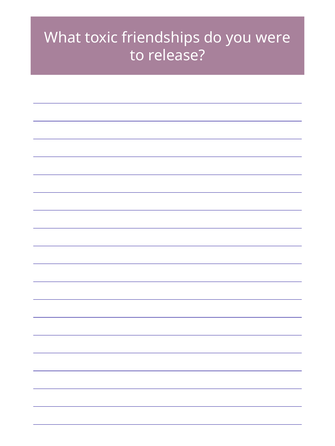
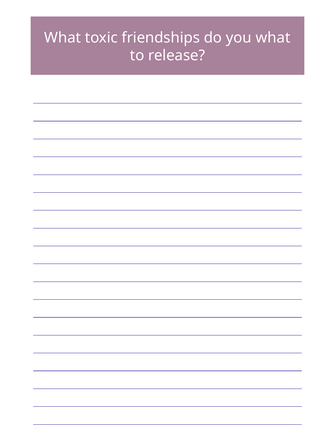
you were: were -> what
